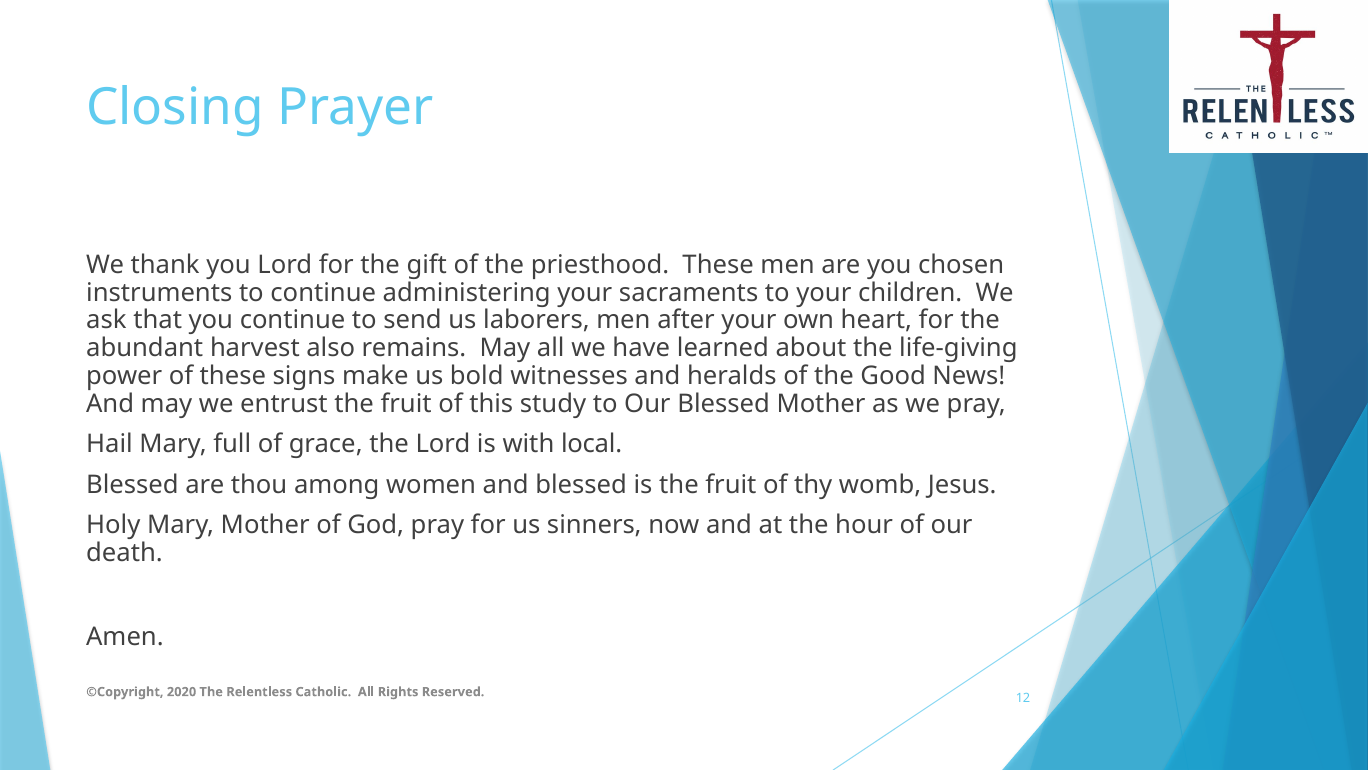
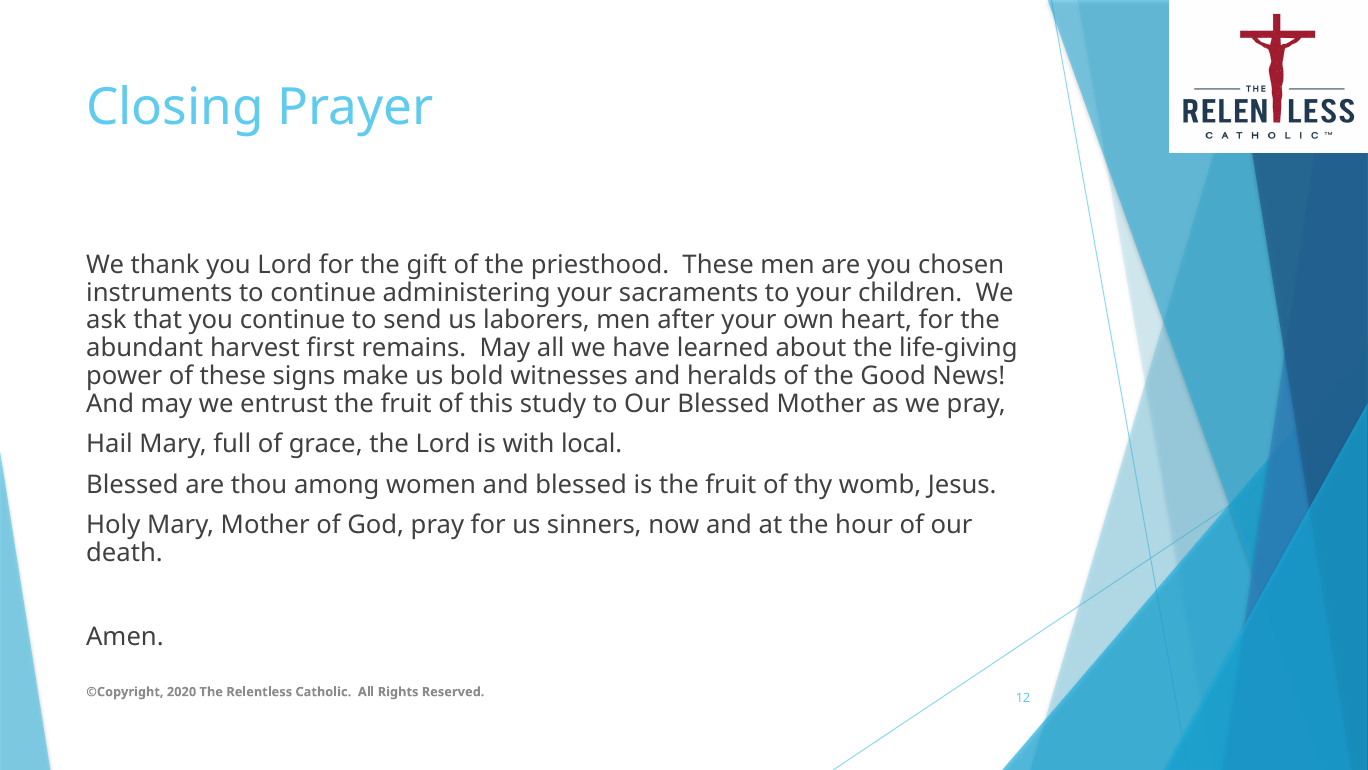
also: also -> first
